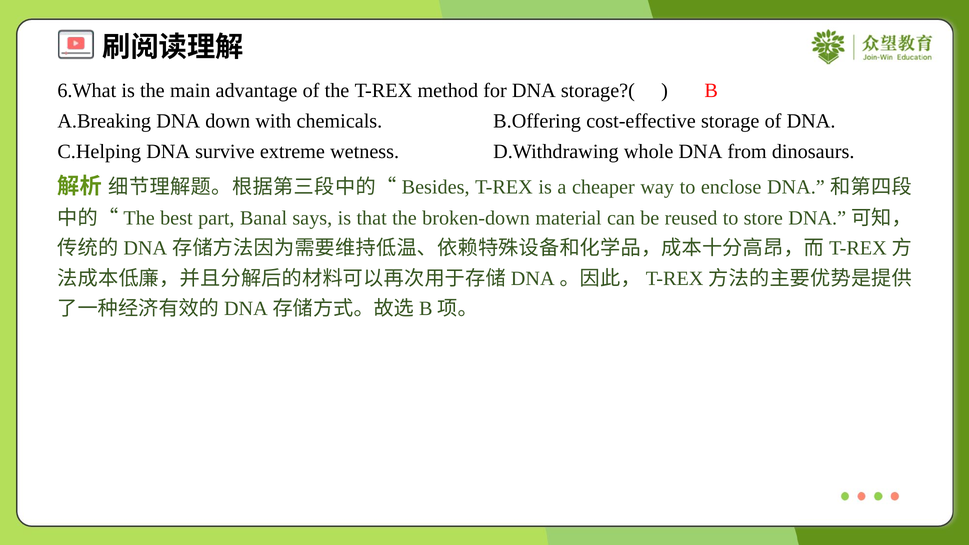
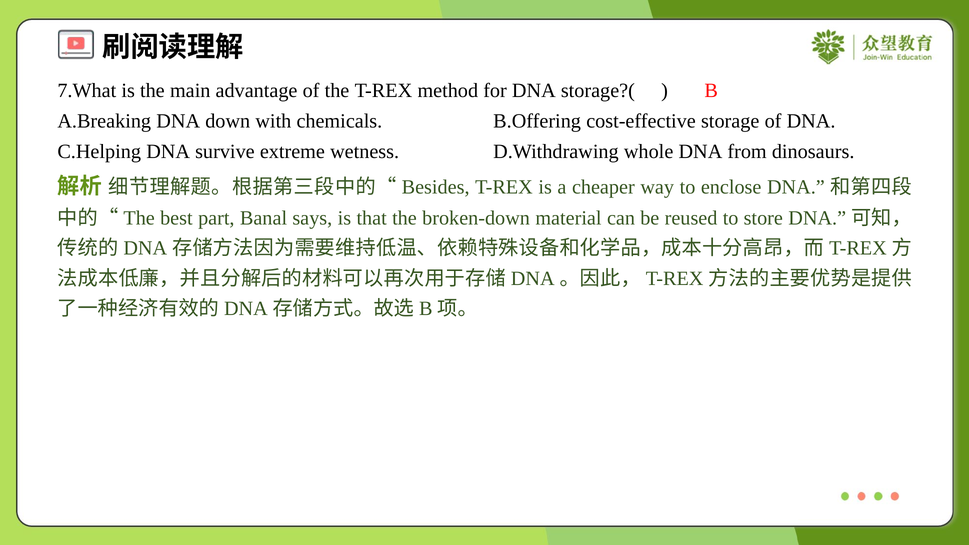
6.What: 6.What -> 7.What
